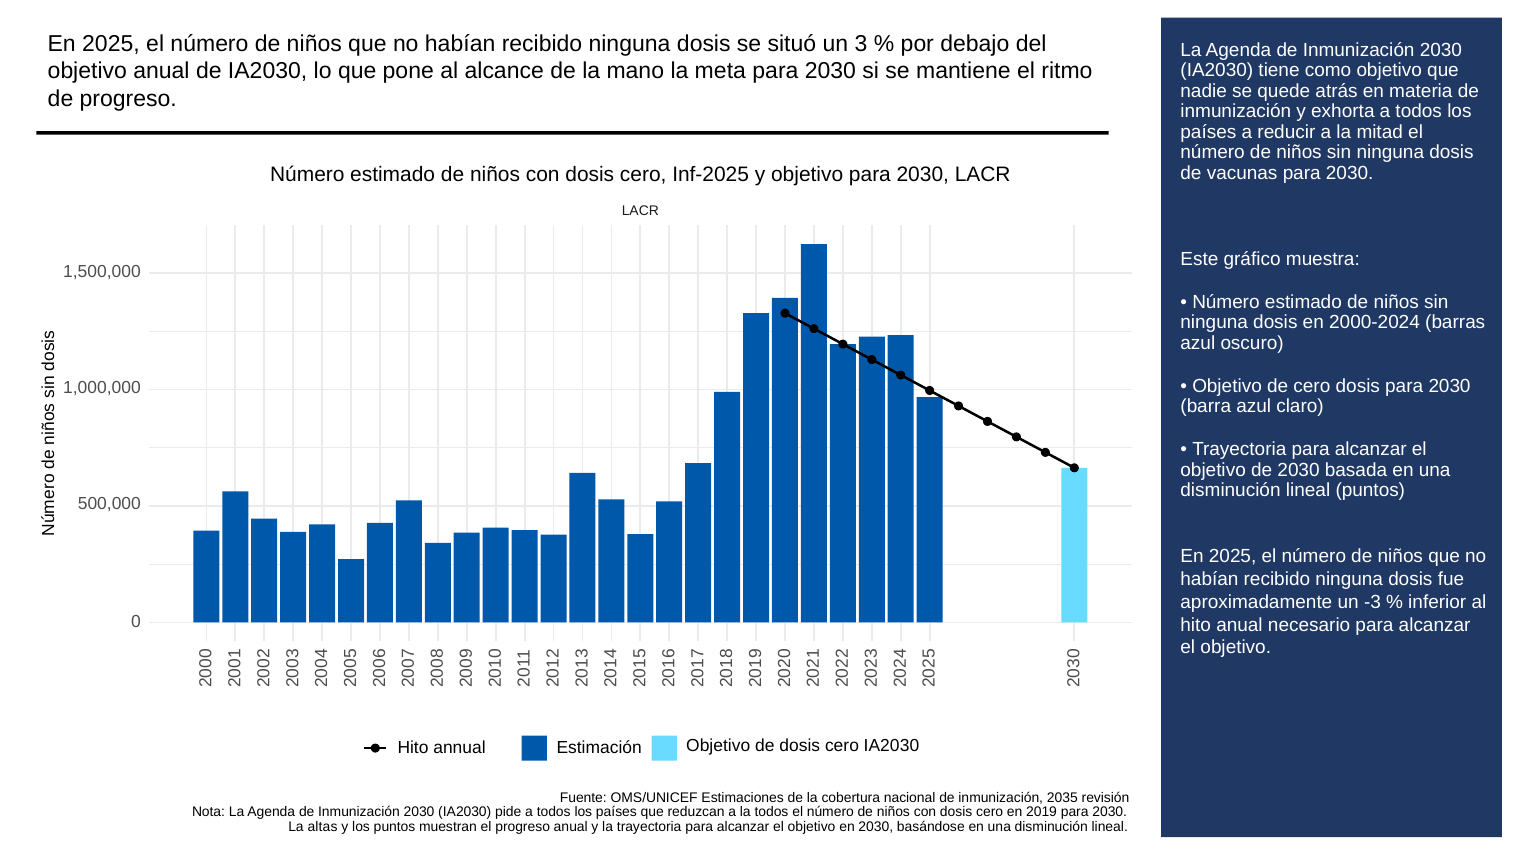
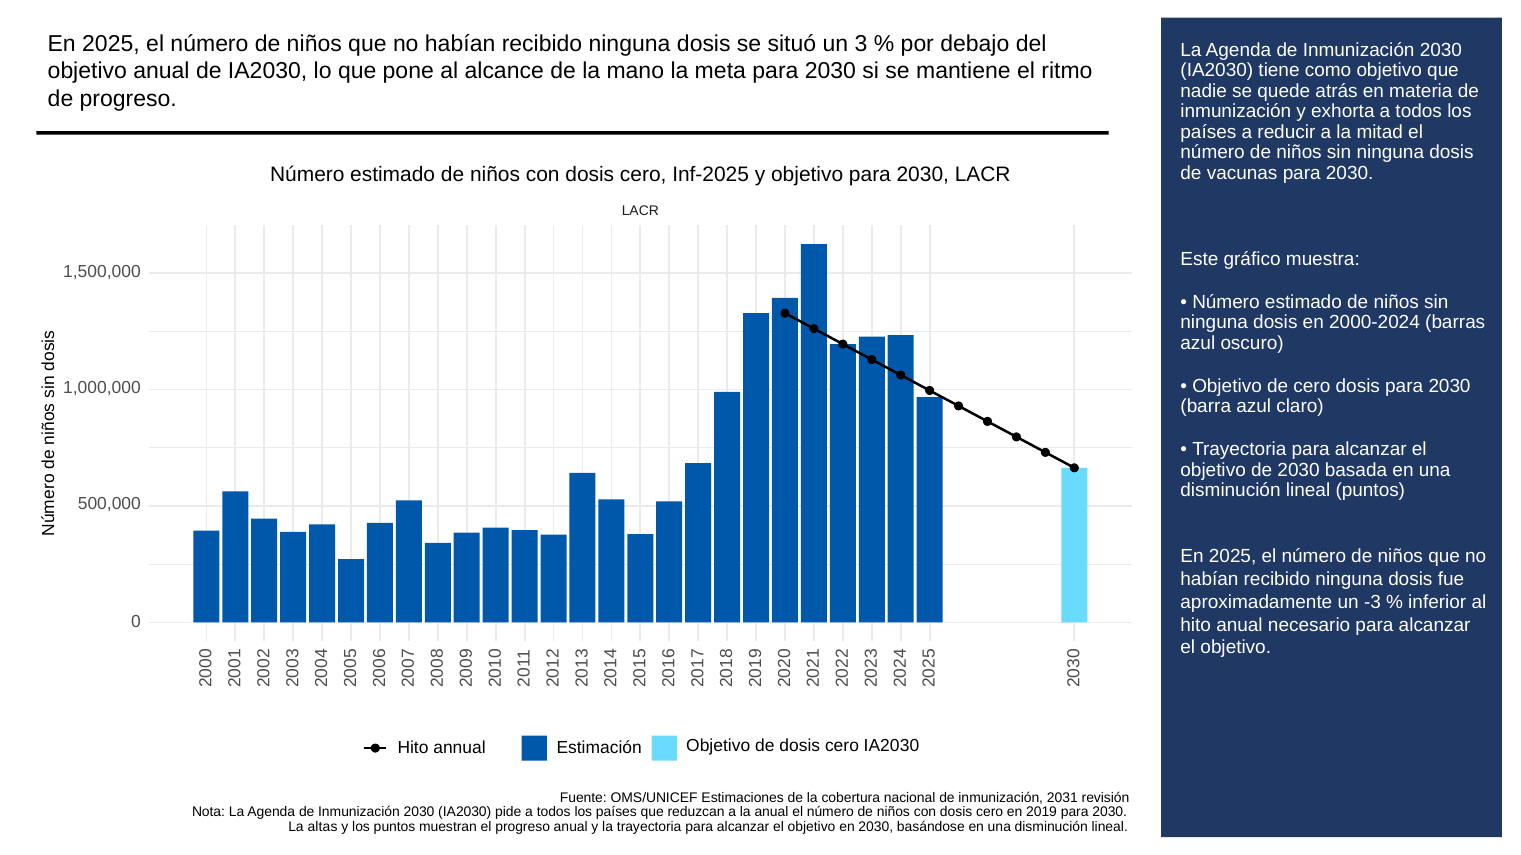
2035: 2035 -> 2031
la todos: todos -> anual
